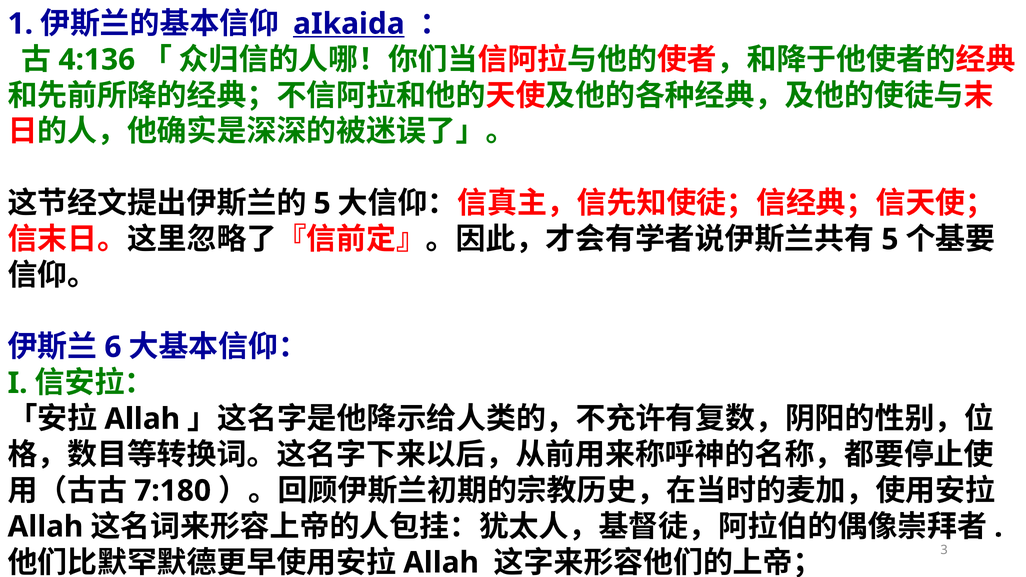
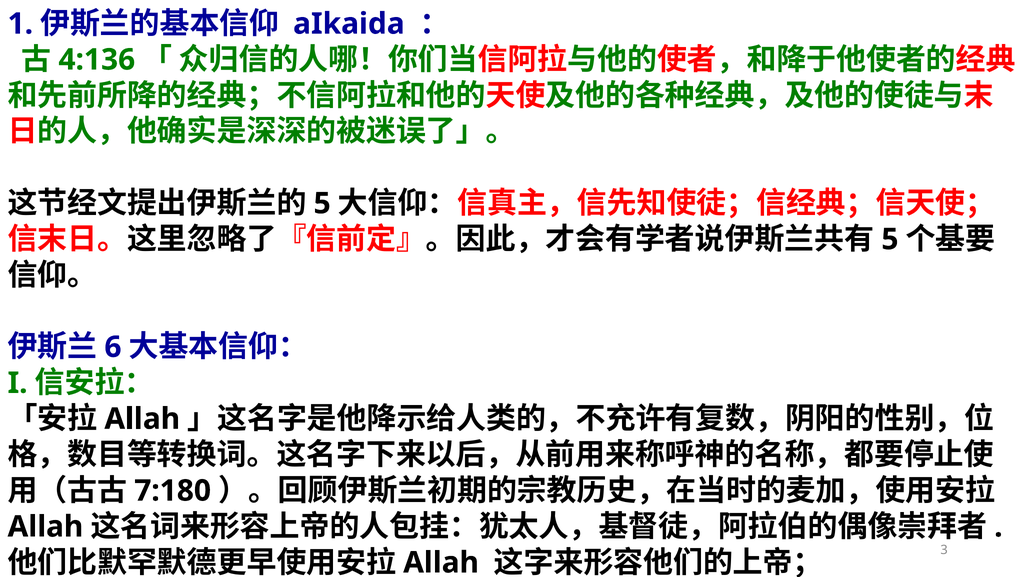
aIkaida underline: present -> none
